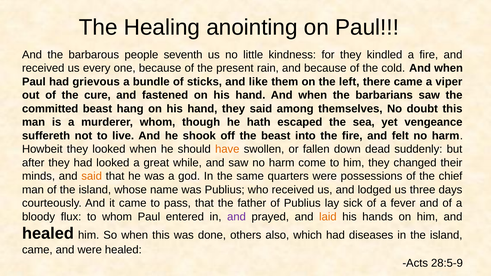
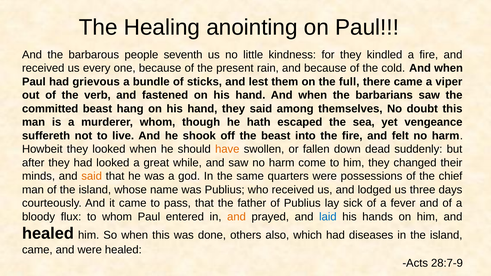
like: like -> lest
left: left -> full
cure: cure -> verb
and at (237, 217) colour: purple -> orange
laid colour: orange -> blue
28:5-9: 28:5-9 -> 28:7-9
